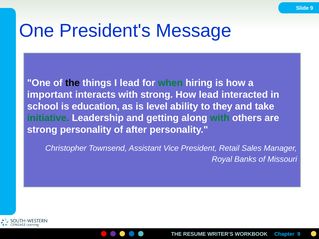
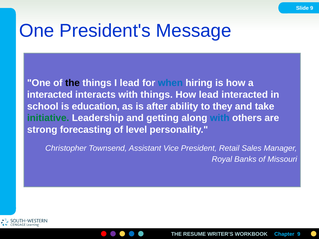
when colour: green -> blue
important at (50, 95): important -> interacted
with strong: strong -> things
level: level -> after
with at (220, 118) colour: green -> blue
strong personality: personality -> forecasting
after: after -> level
